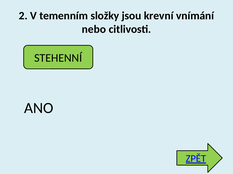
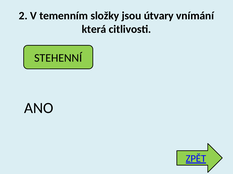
krevní: krevní -> útvary
nebo: nebo -> která
